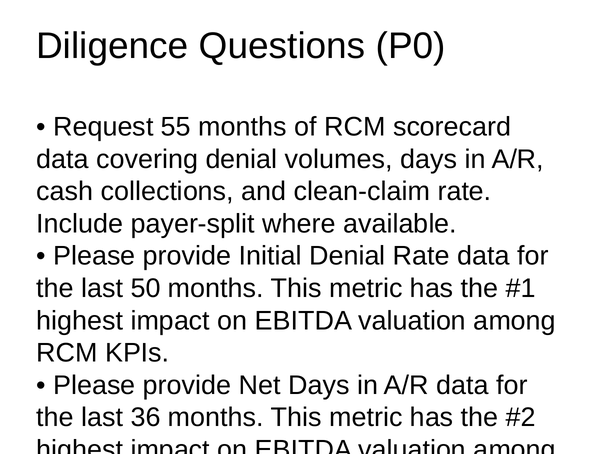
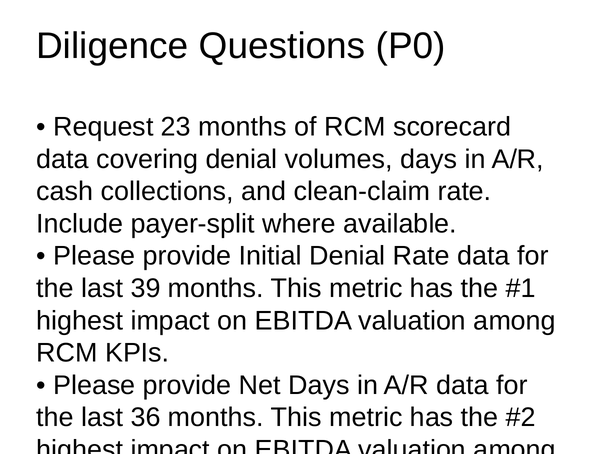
55: 55 -> 23
50: 50 -> 39
